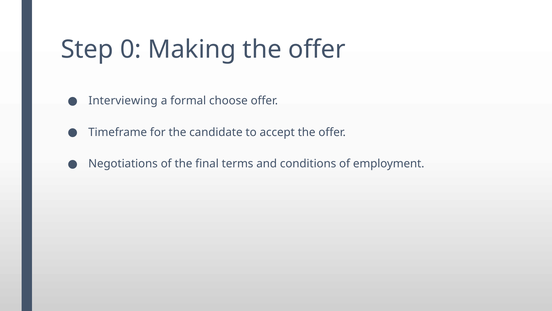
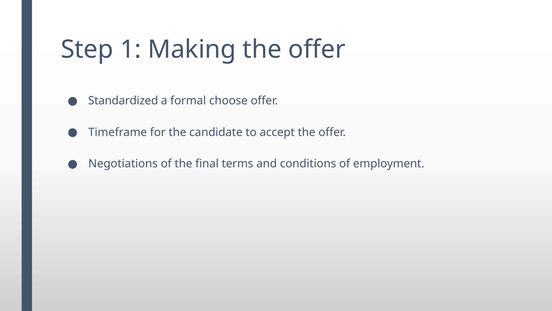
0: 0 -> 1
Interviewing: Interviewing -> Standardized
